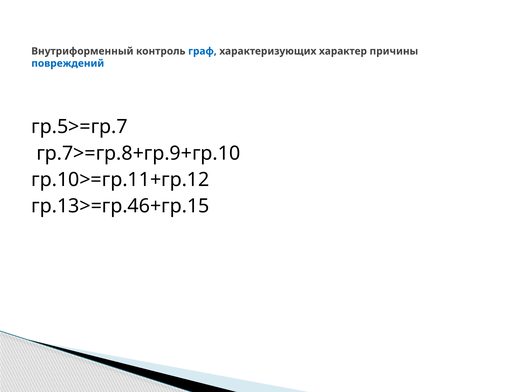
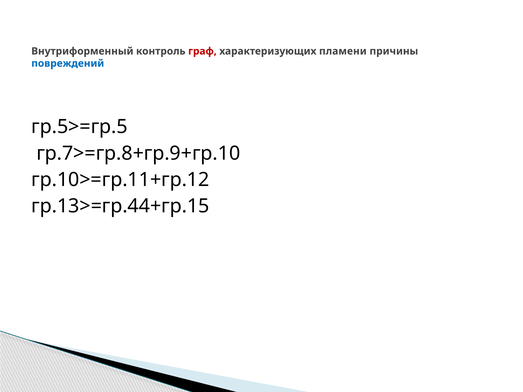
граф colour: blue -> red
характер: характер -> пламени
гр.5>=гр.7: гр.5>=гр.7 -> гр.5>=гр.5
гр.13>=гр.46+гр.15: гр.13>=гр.46+гр.15 -> гр.13>=гр.44+гр.15
